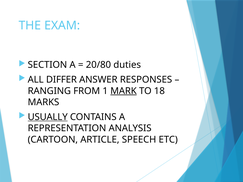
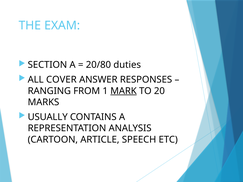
DIFFER: DIFFER -> COVER
18: 18 -> 20
USUALLY underline: present -> none
